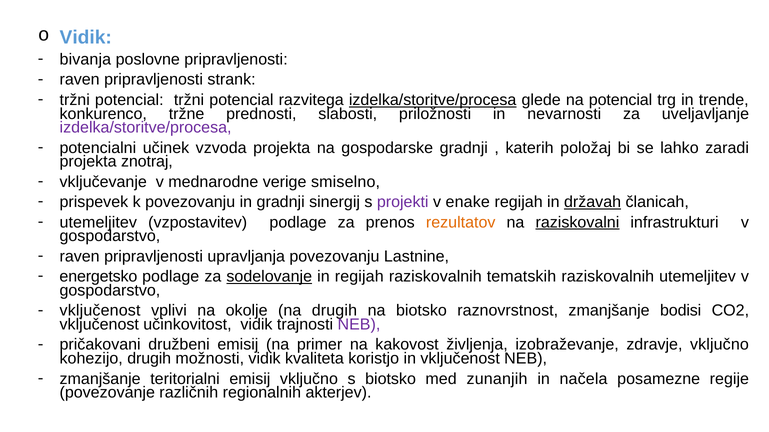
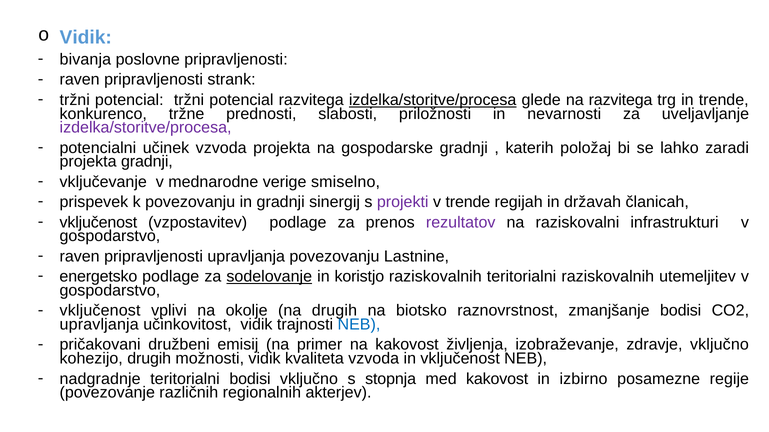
na potencial: potencial -> razvitega
projekta znotraj: znotraj -> gradnji
v enake: enake -> trende
državah underline: present -> none
utemeljitev at (98, 223): utemeljitev -> vključenost
rezultatov colour: orange -> purple
raziskovalni underline: present -> none
in regijah: regijah -> koristjo
raziskovalnih tematskih: tematskih -> teritorialni
vključenost at (99, 325): vključenost -> upravljanja
NEB at (359, 325) colour: purple -> blue
kvaliteta koristjo: koristjo -> vzvoda
zmanjšanje at (100, 379): zmanjšanje -> nadgradnje
teritorialni emisij: emisij -> bodisi
s biotsko: biotsko -> stopnja
med zunanjih: zunanjih -> kakovost
načela: načela -> izbirno
